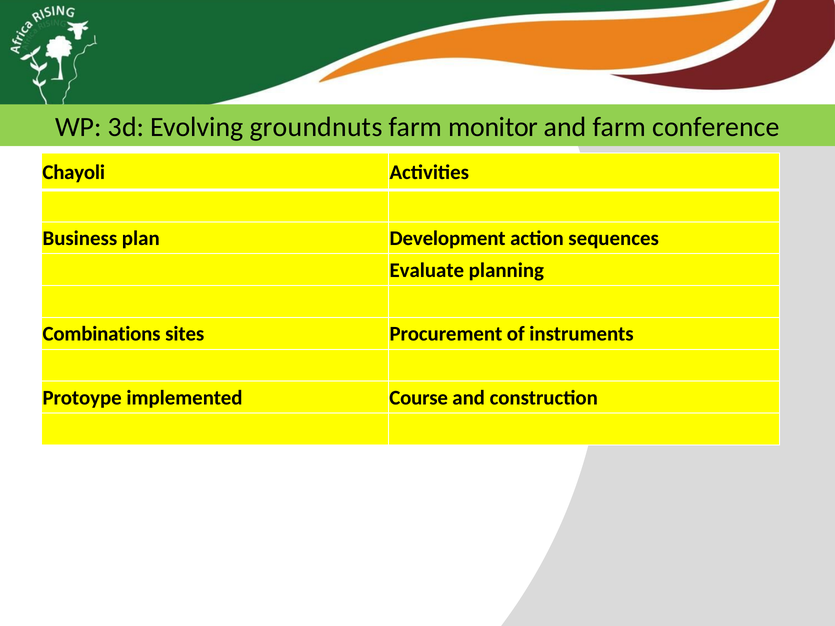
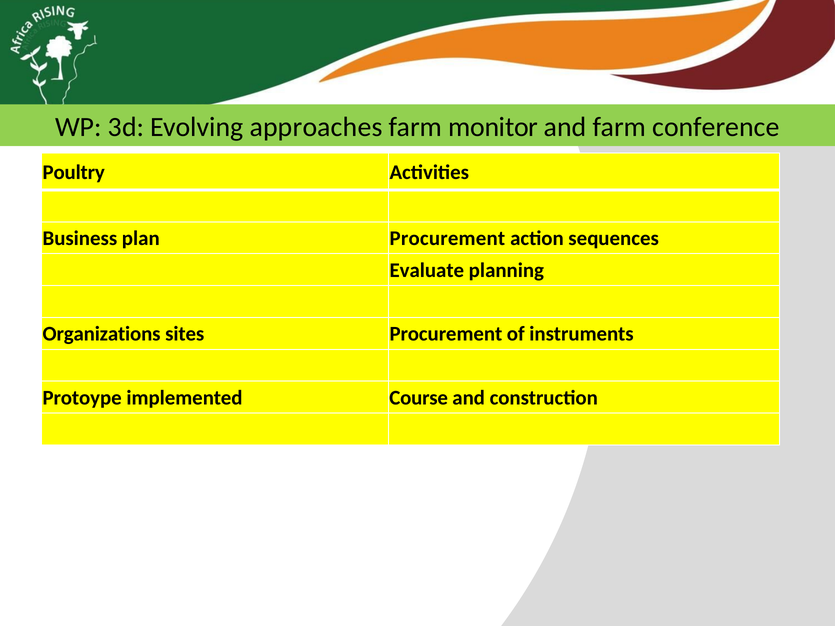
groundnuts: groundnuts -> approaches
Chayoli: Chayoli -> Poultry
plan Development: Development -> Procurement
Combinations: Combinations -> Organizations
